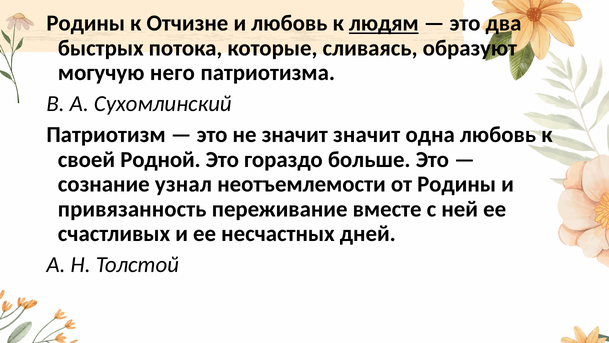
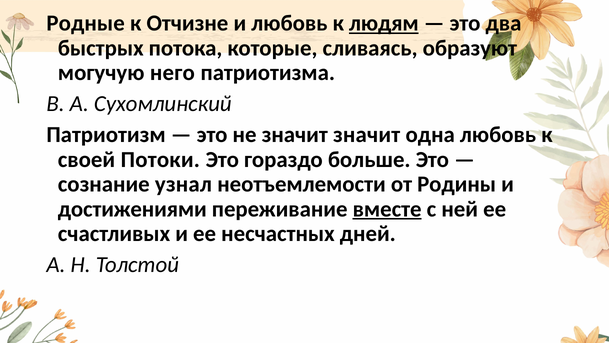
Родины at (86, 23): Родины -> Родные
Родной: Родной -> Потоки
привязанность: привязанность -> достижениями
вместе underline: none -> present
